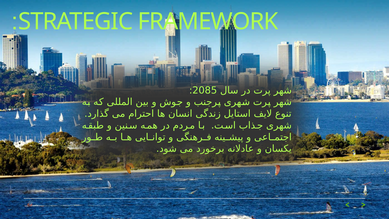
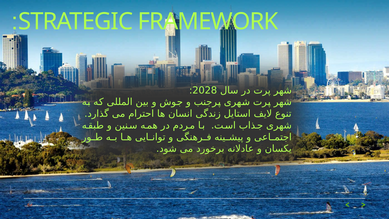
2085: 2085 -> 2028
